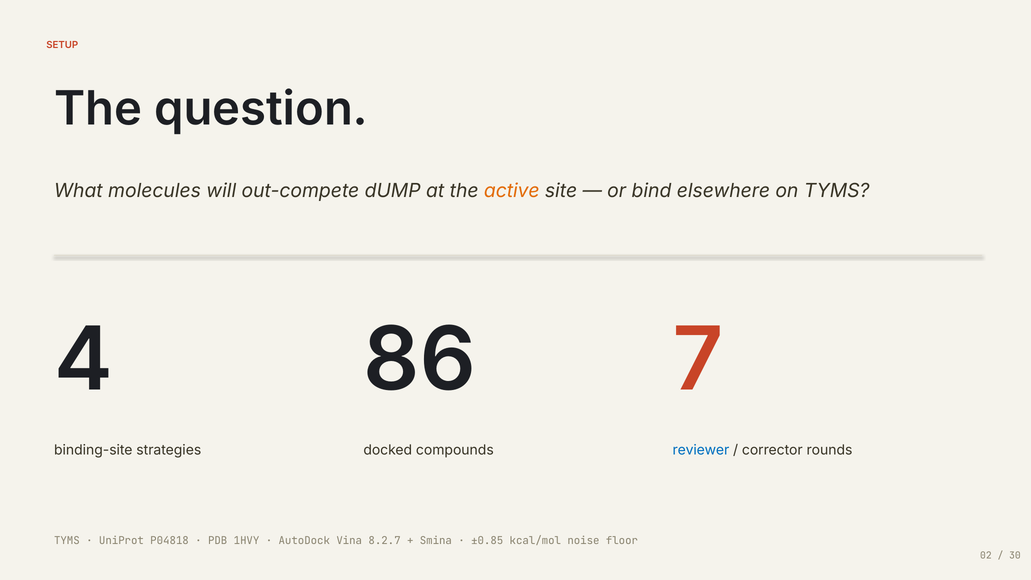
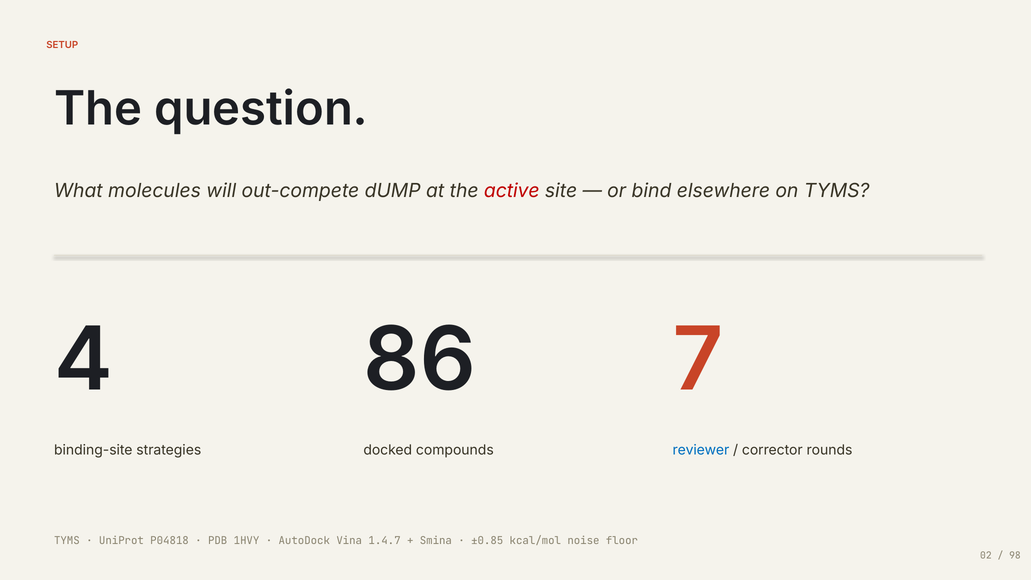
active colour: orange -> red
8.2.7: 8.2.7 -> 1.4.7
30: 30 -> 98
